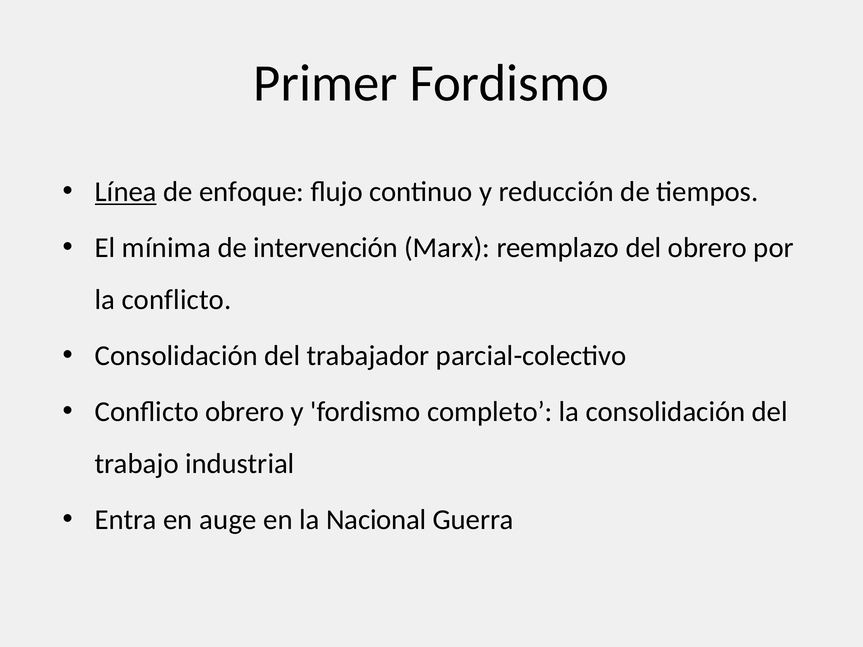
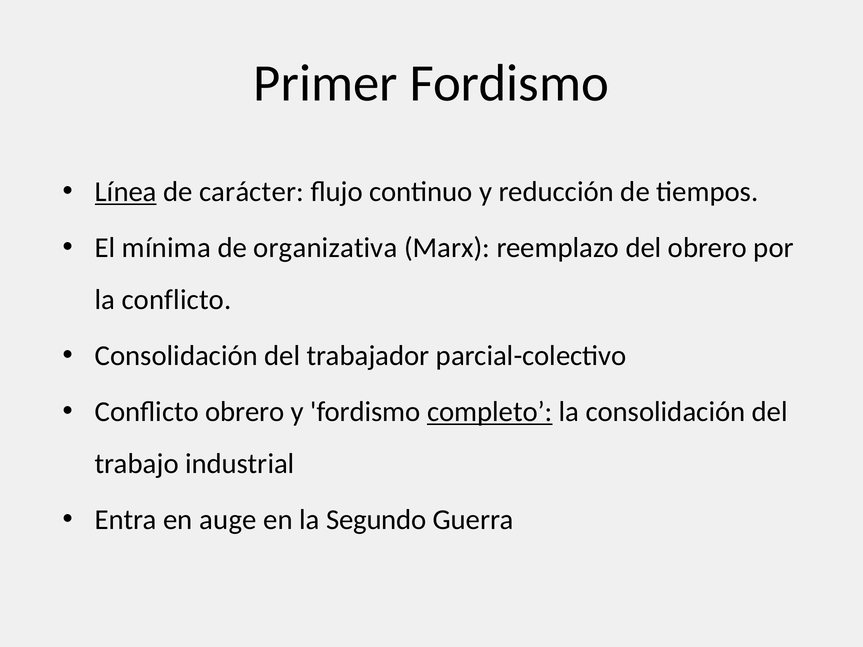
enfoque: enfoque -> carácter
intervención: intervención -> organizativa
completo underline: none -> present
Nacional: Nacional -> Segundo
